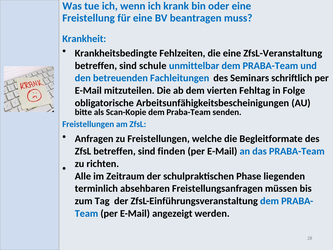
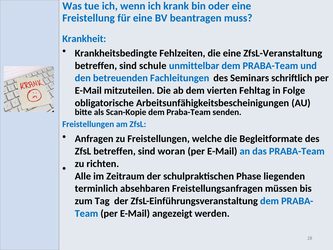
finden: finden -> woran
